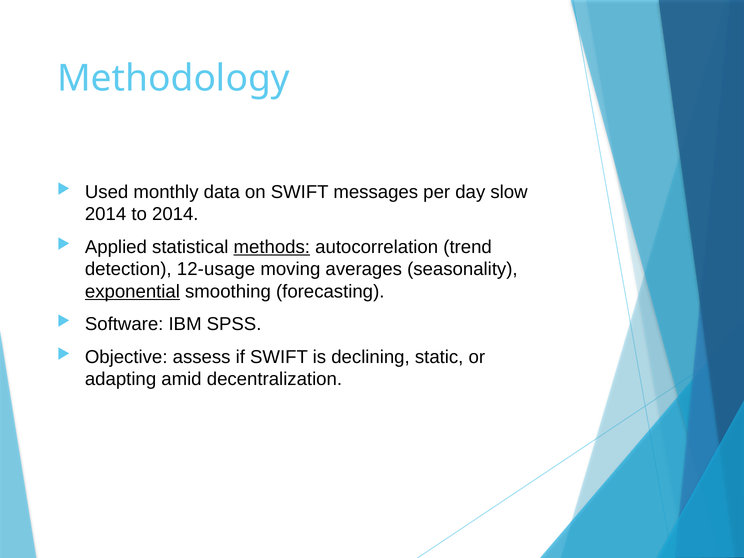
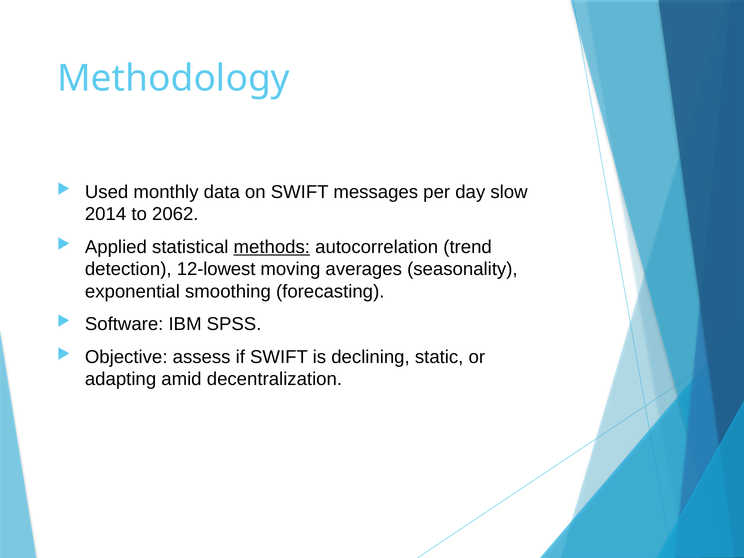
to 2014: 2014 -> 2062
12-usage: 12-usage -> 12-lowest
exponential underline: present -> none
